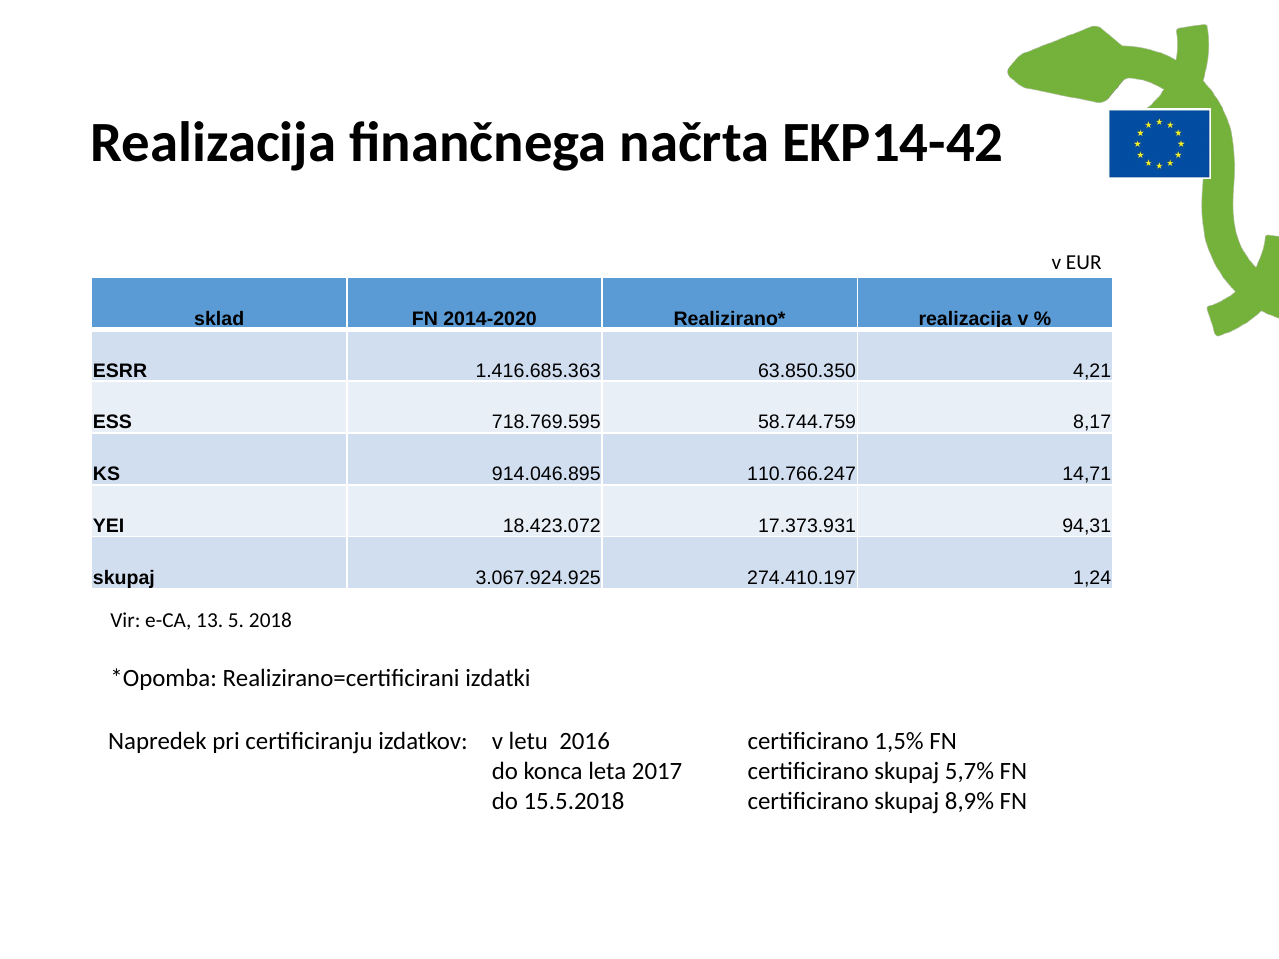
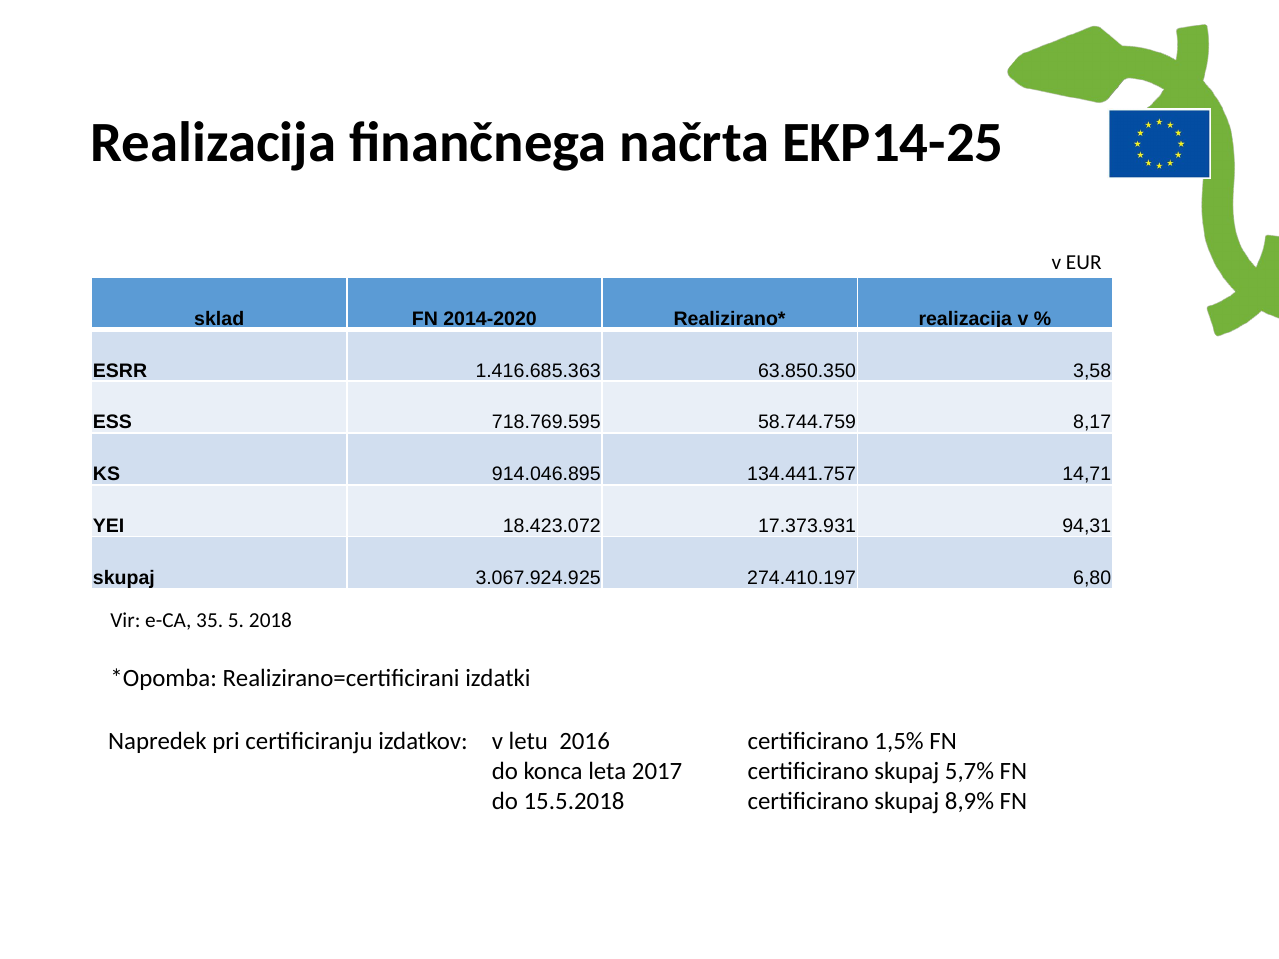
EKP14-42: EKP14-42 -> EKP14-25
4,21: 4,21 -> 3,58
110.766.247: 110.766.247 -> 134.441.757
1,24: 1,24 -> 6,80
13: 13 -> 35
